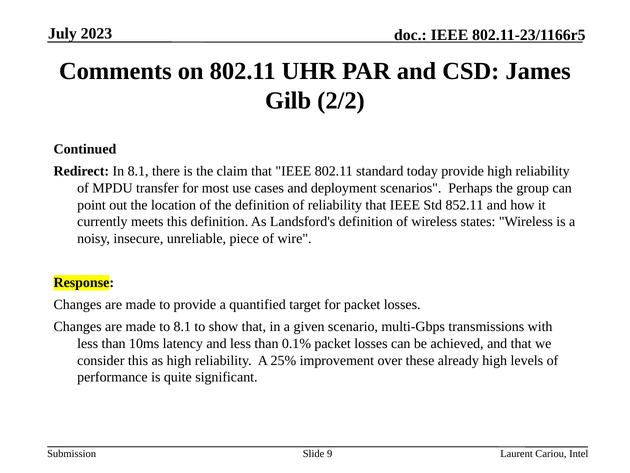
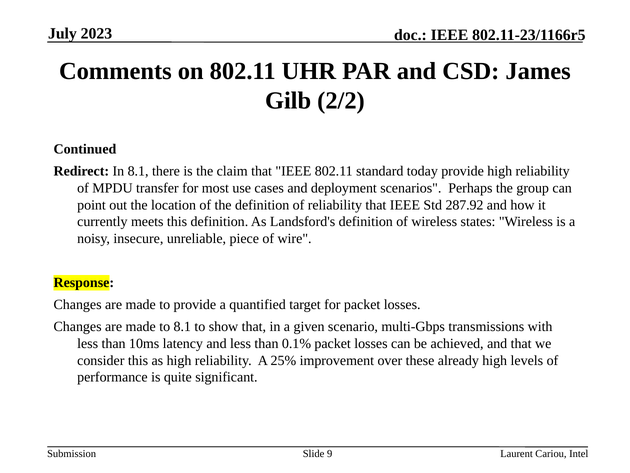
852.11: 852.11 -> 287.92
